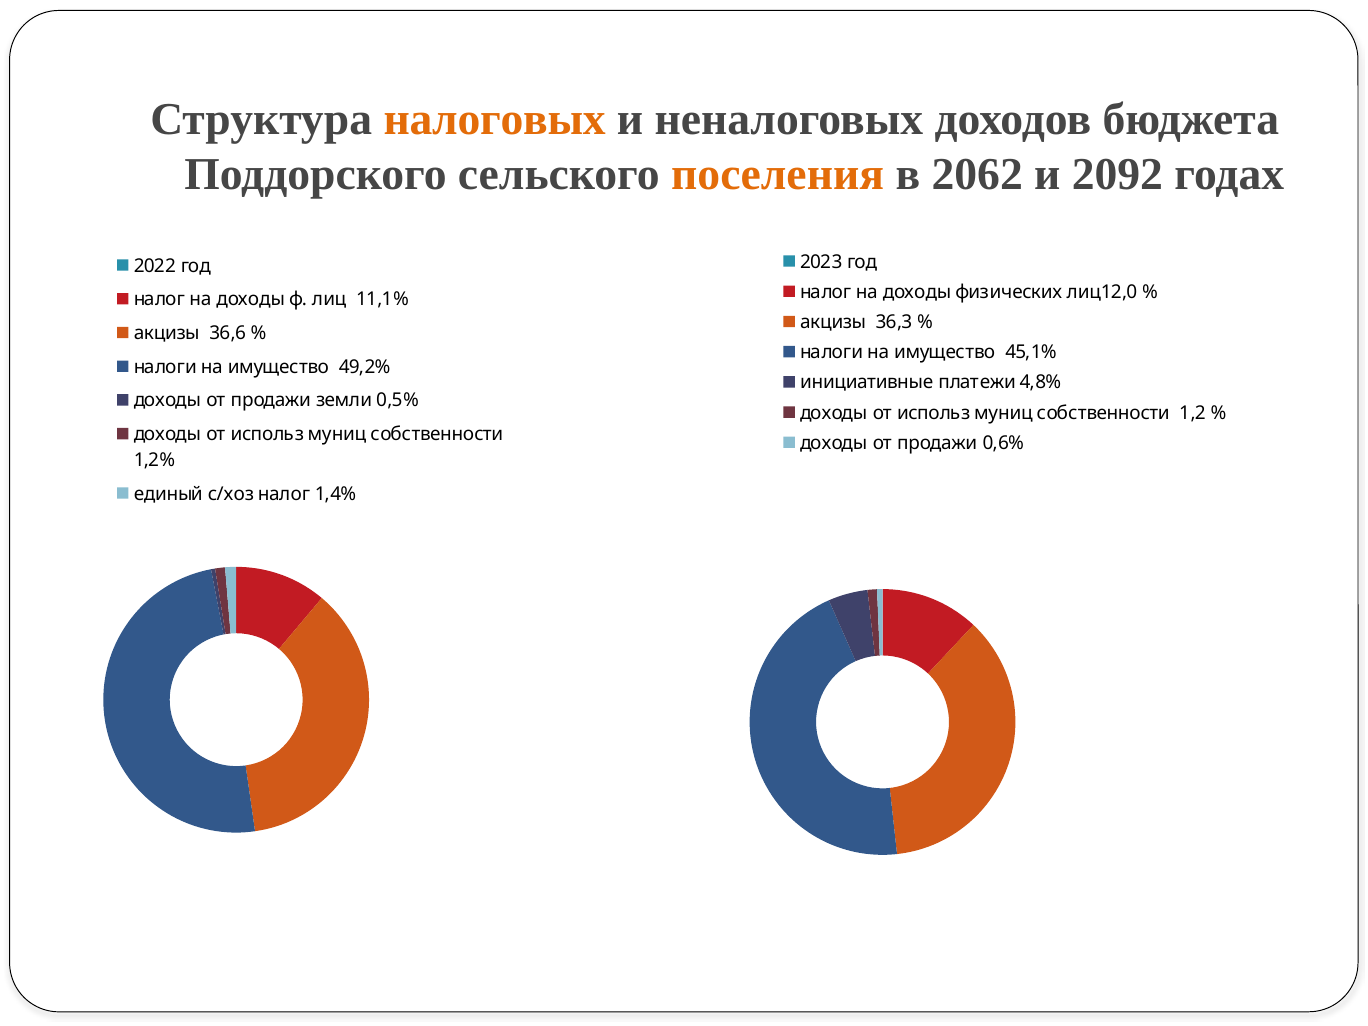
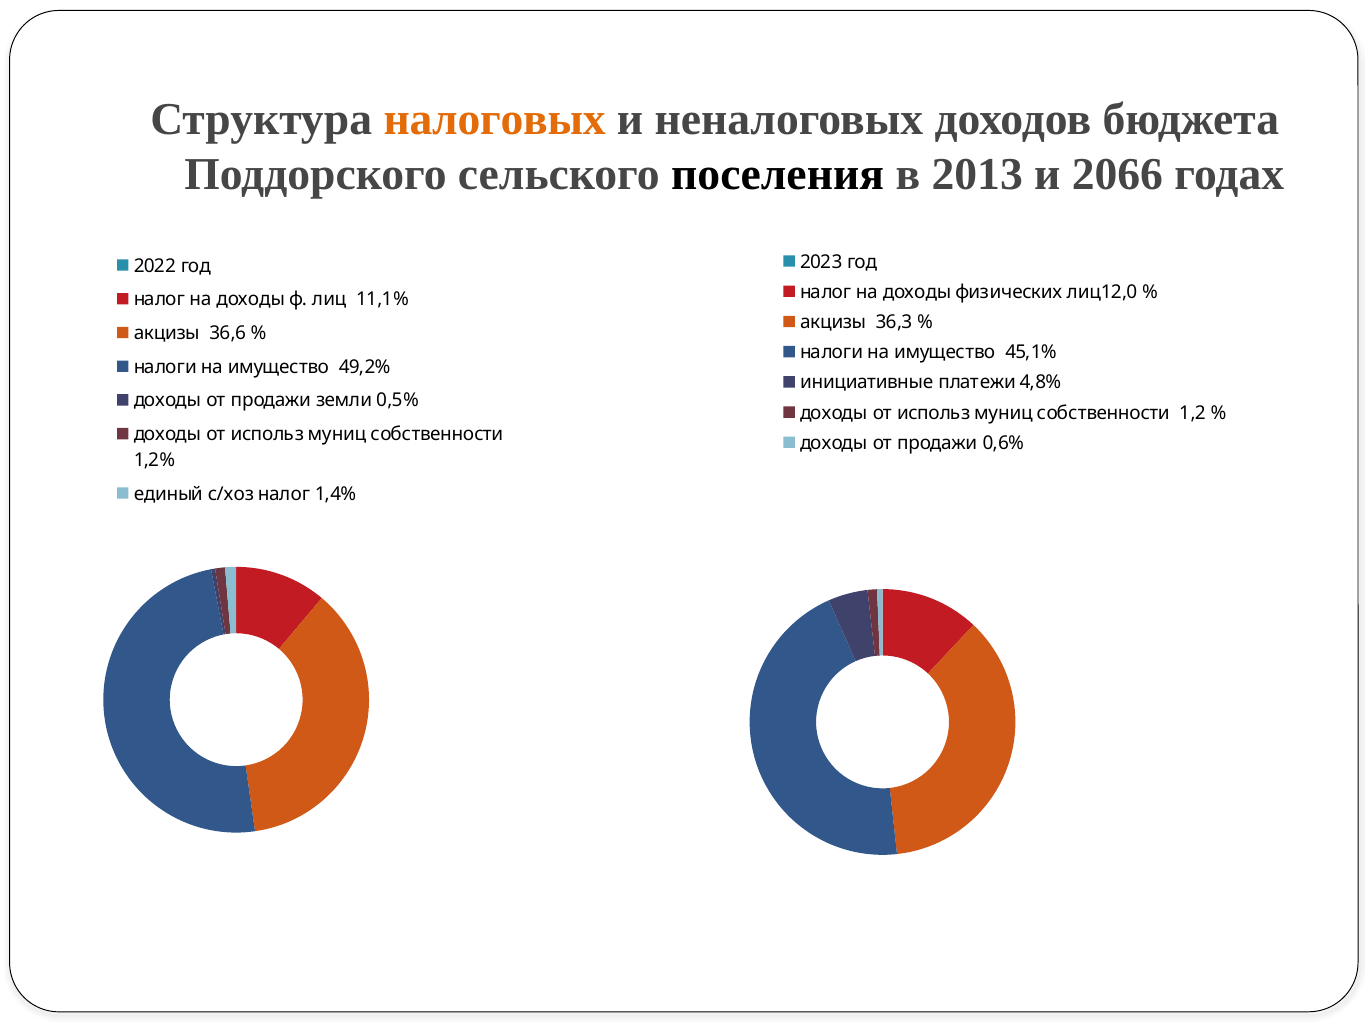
поселения colour: orange -> black
2062: 2062 -> 2013
2092: 2092 -> 2066
